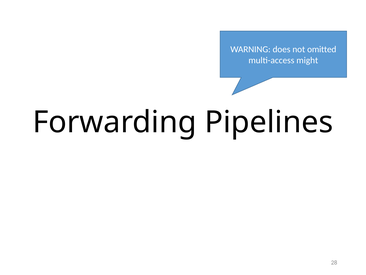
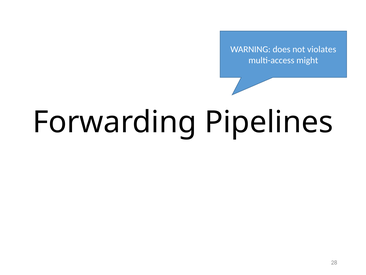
omitted: omitted -> violates
